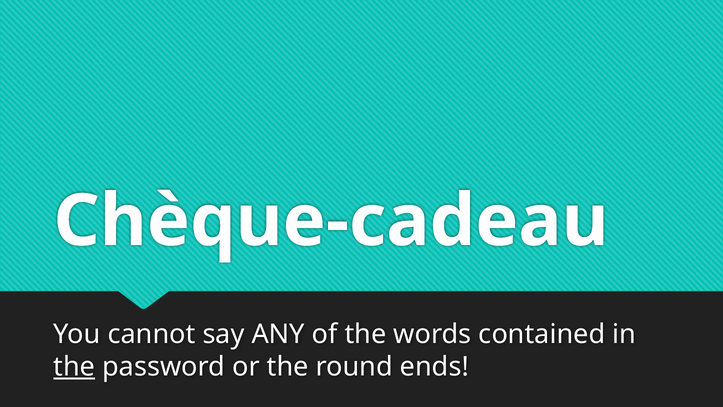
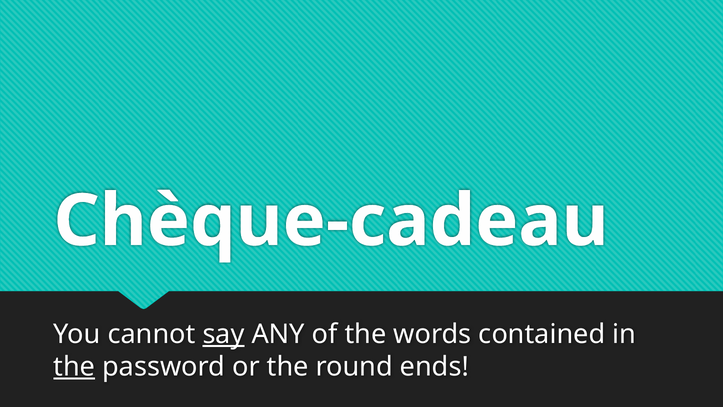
say underline: none -> present
